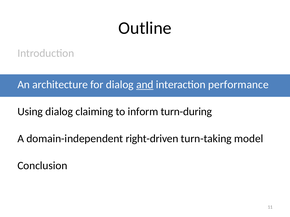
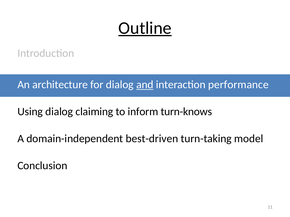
Outline underline: none -> present
turn-during: turn-during -> turn-knows
right-driven: right-driven -> best-driven
